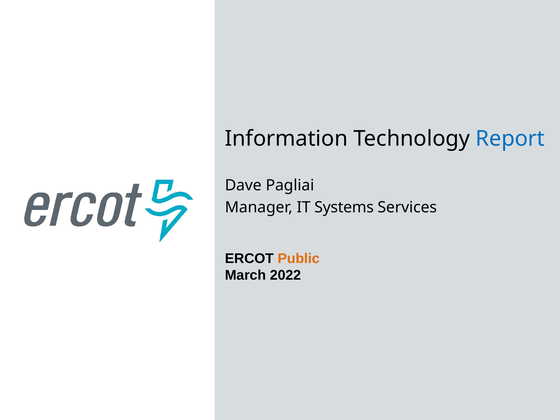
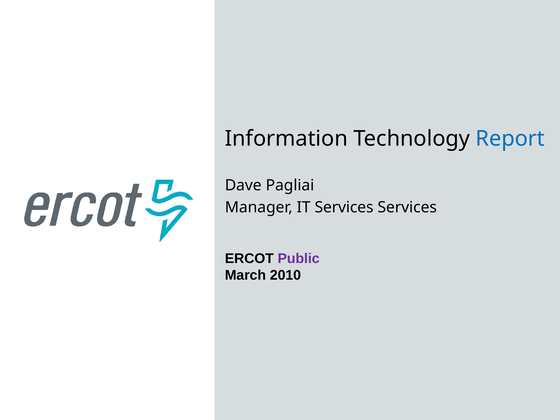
IT Systems: Systems -> Services
Public colour: orange -> purple
2022: 2022 -> 2010
